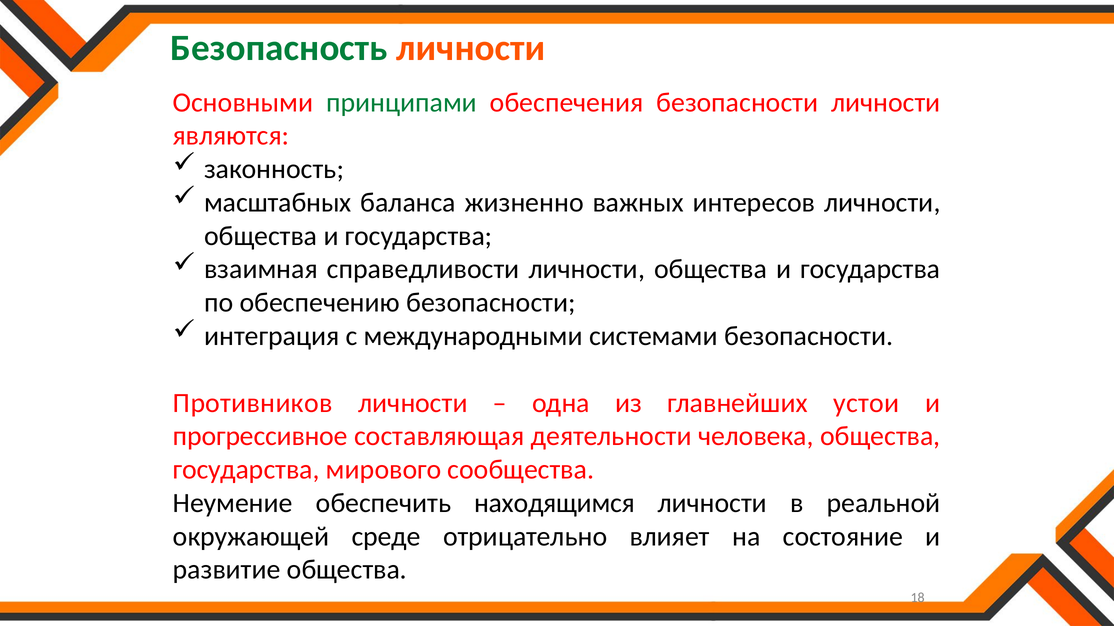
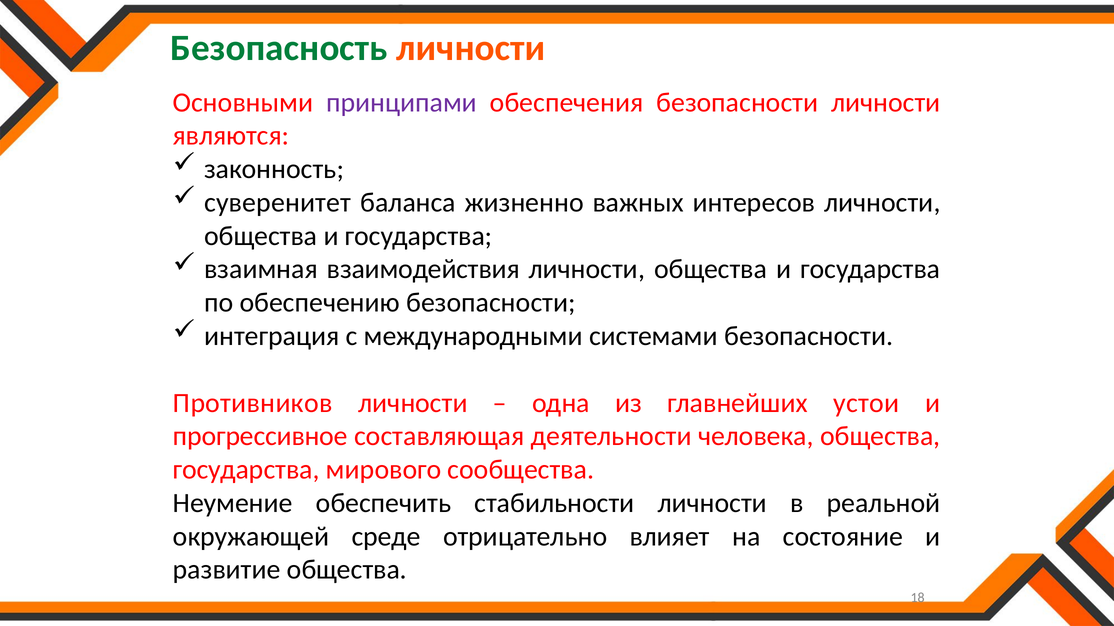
принципами colour: green -> purple
масштабных: масштабных -> суверенитет
справедливости: справедливости -> взаимодействия
находящимся: находящимся -> стабильности
